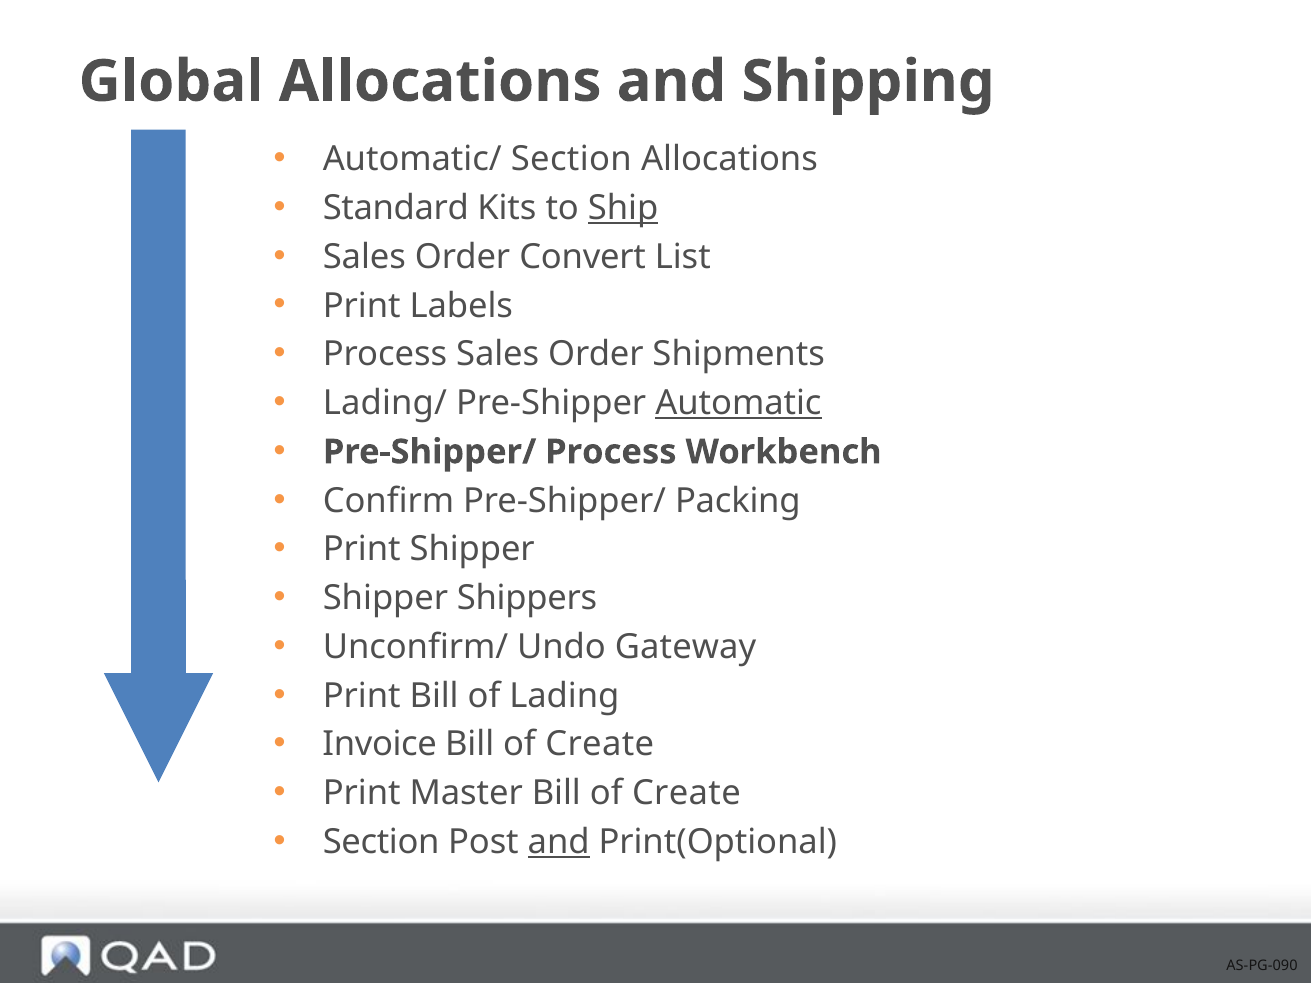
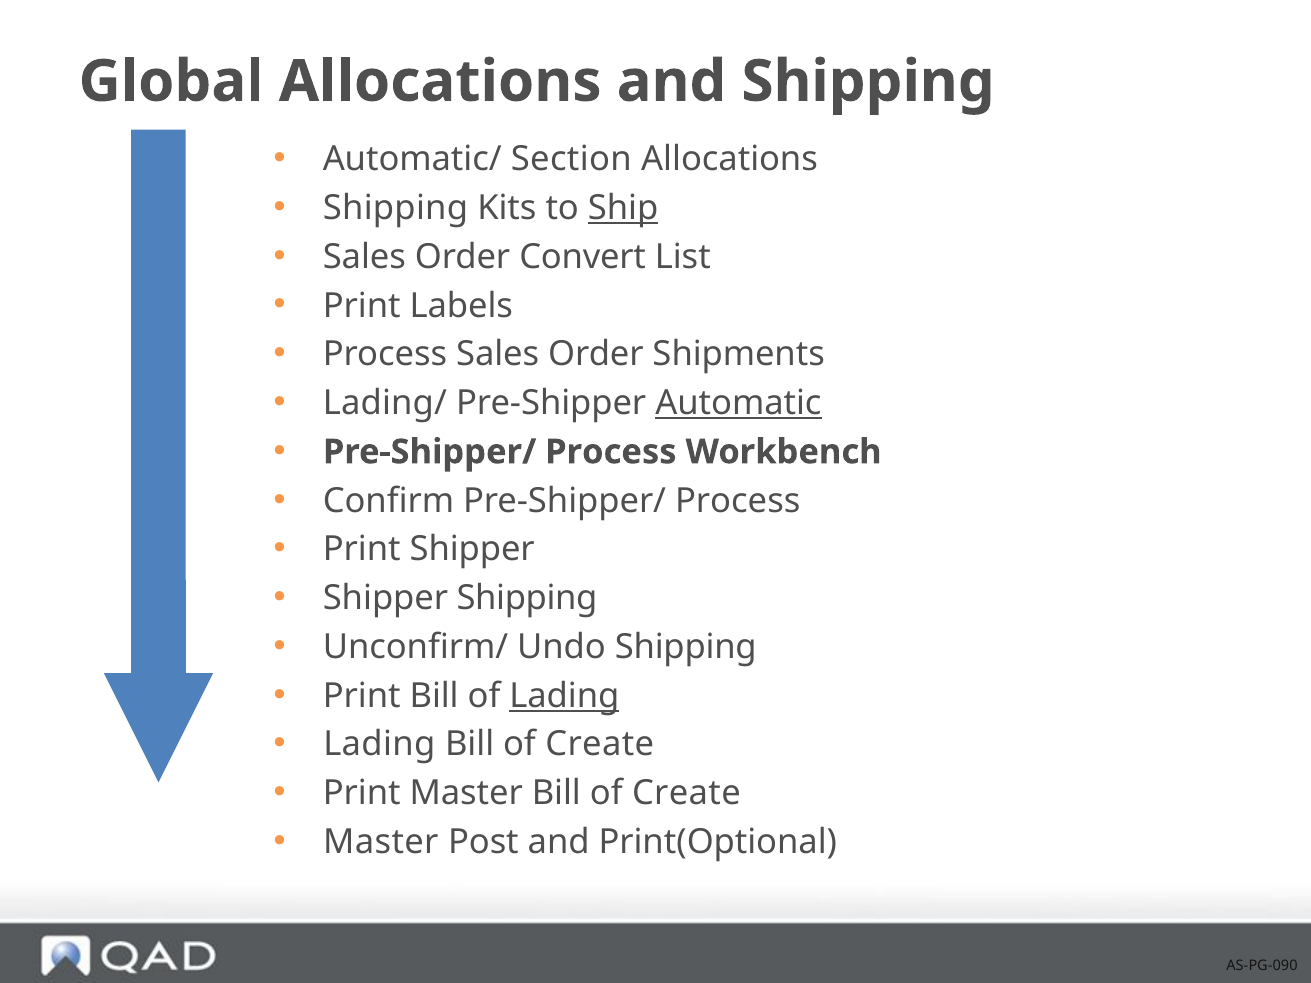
Standard at (396, 208): Standard -> Shipping
Confirm Pre-Shipper/ Packing: Packing -> Process
Shipper Shippers: Shippers -> Shipping
Undo Gateway: Gateway -> Shipping
Lading at (564, 696) underline: none -> present
Invoice at (380, 745): Invoice -> Lading
Section at (381, 842): Section -> Master
and at (559, 842) underline: present -> none
